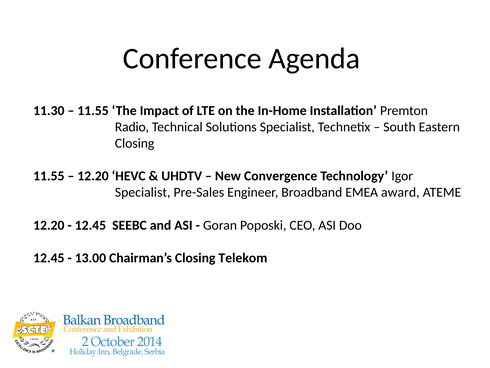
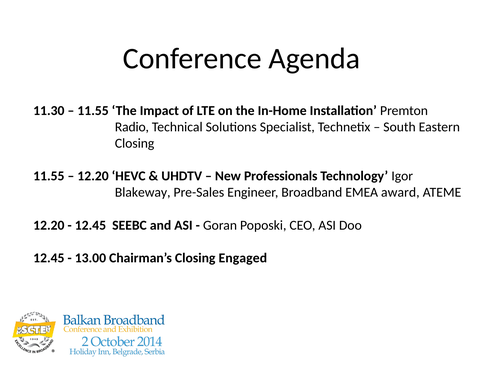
Convergence: Convergence -> Professionals
Specialist at (143, 192): Specialist -> Blakeway
Telekom: Telekom -> Engaged
